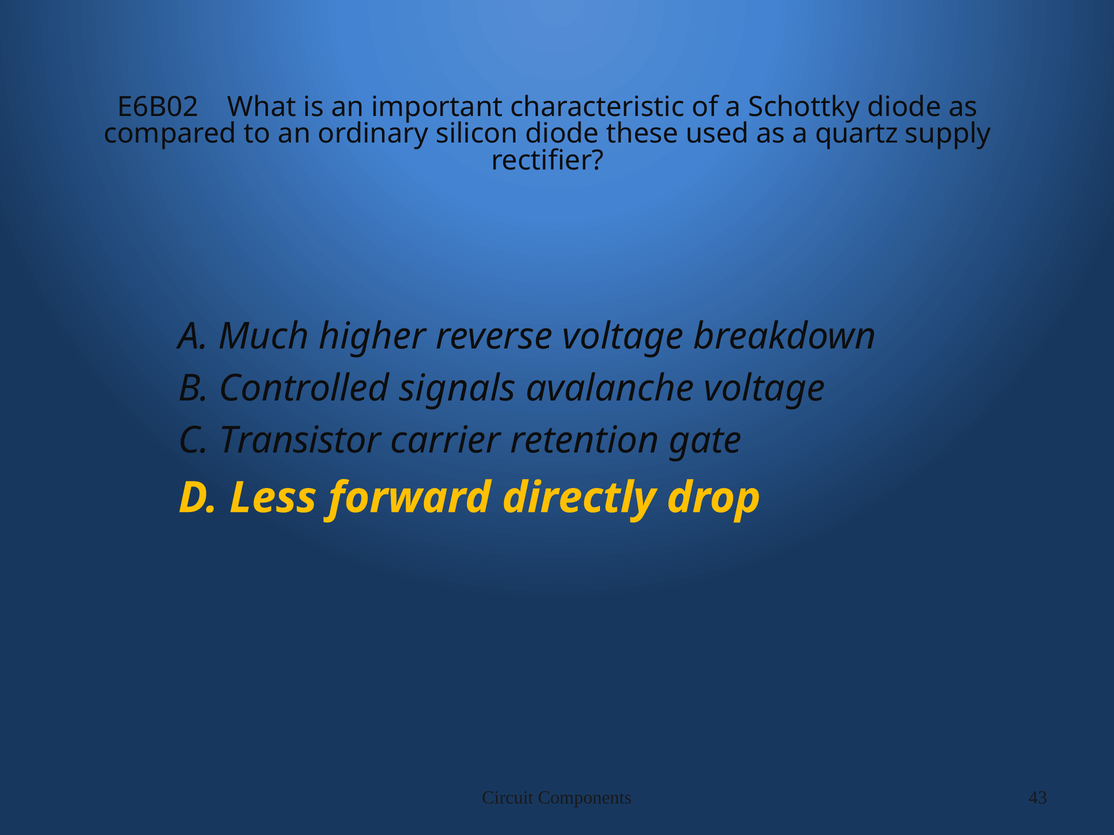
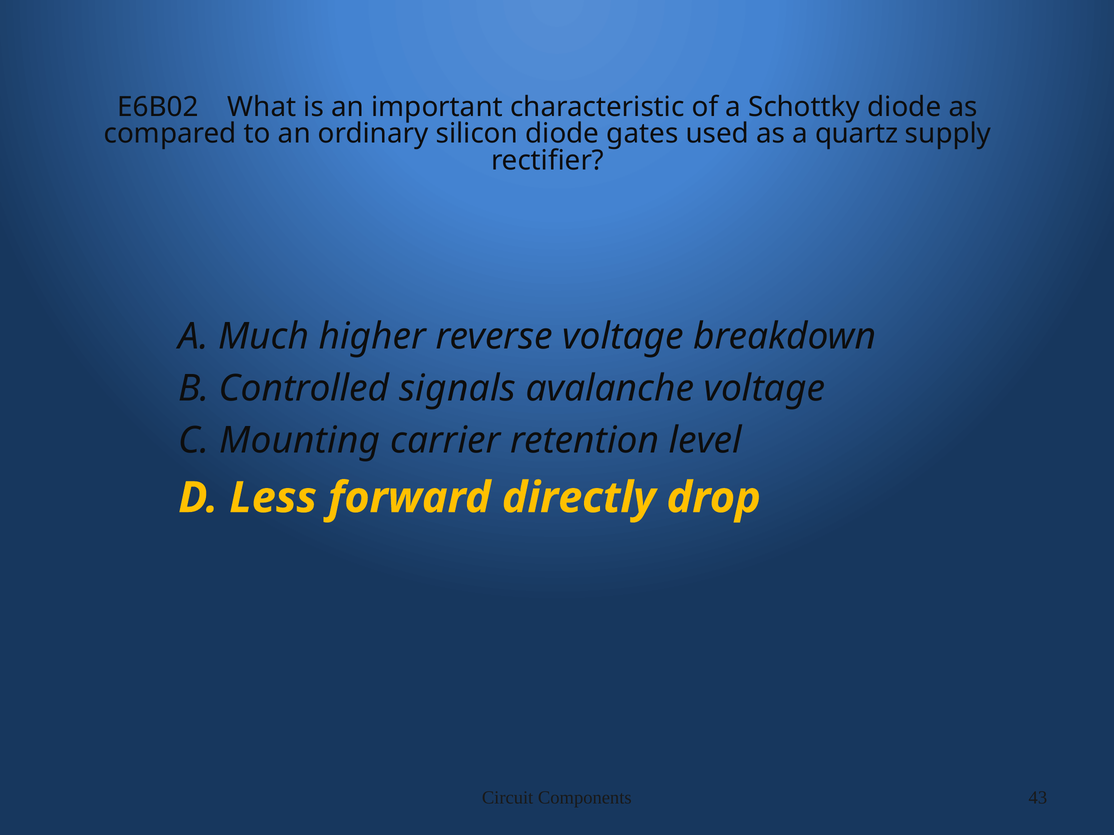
these: these -> gates
Transistor: Transistor -> Mounting
gate: gate -> level
